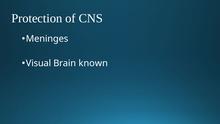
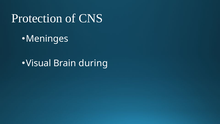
known: known -> during
